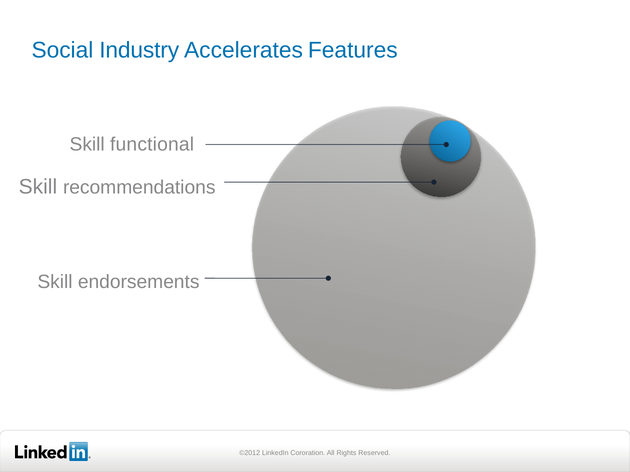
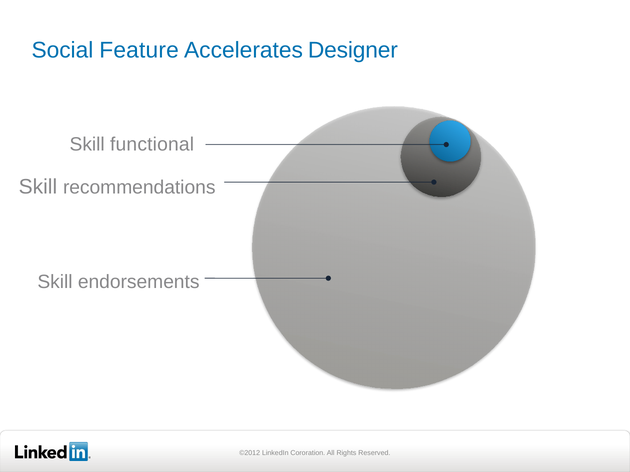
Industry: Industry -> Feature
Features: Features -> Designer
